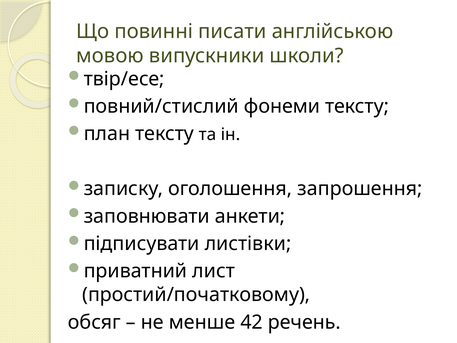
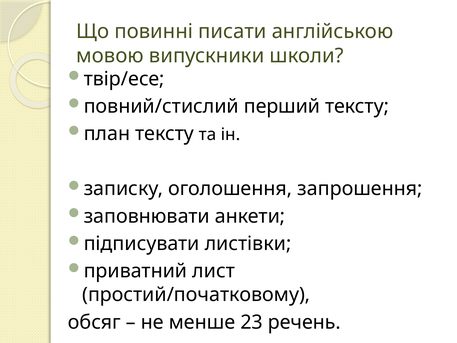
фонеми: фонеми -> перший
42: 42 -> 23
